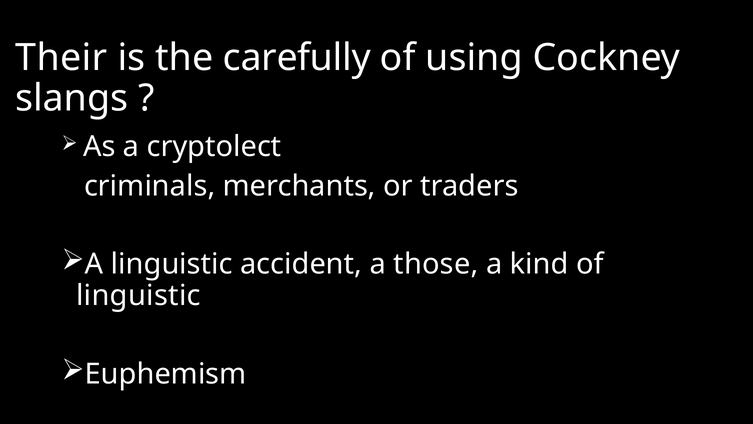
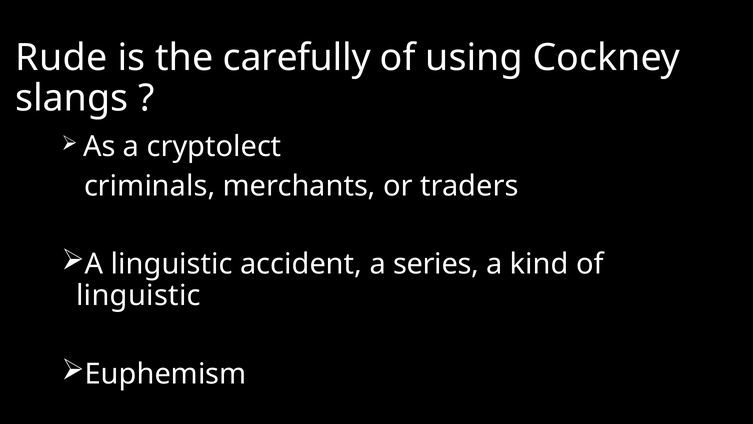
Their: Their -> Rude
those: those -> series
